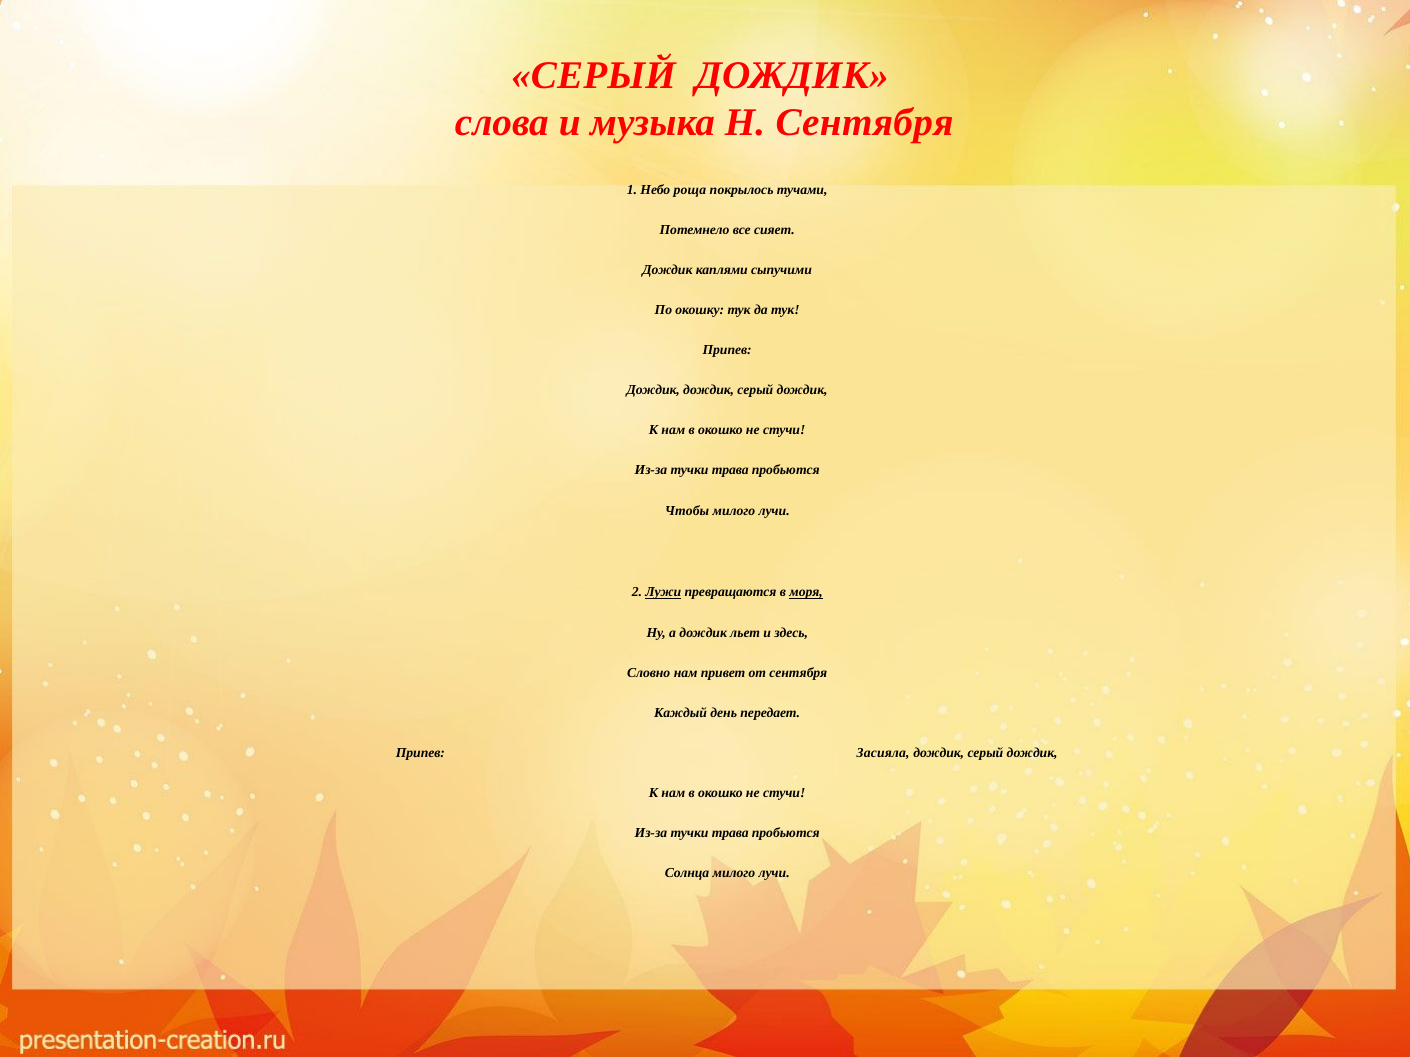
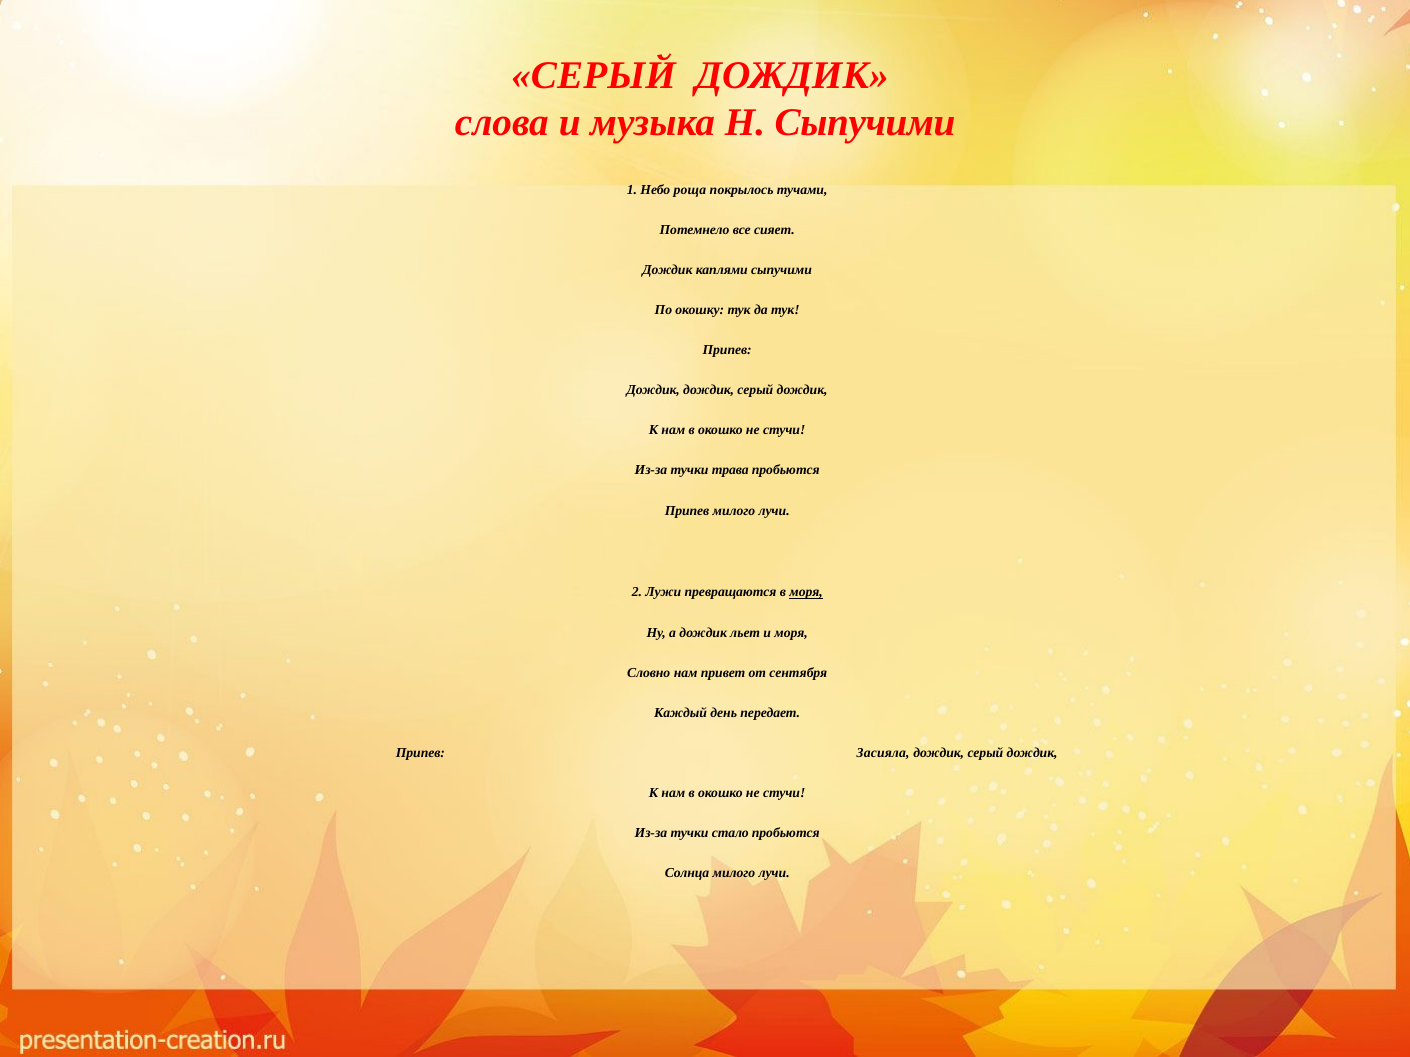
Н Сентября: Сентября -> Сыпучими
Чтобы at (687, 511): Чтобы -> Припев
Лужи underline: present -> none
и здесь: здесь -> моря
трава at (730, 833): трава -> стало
